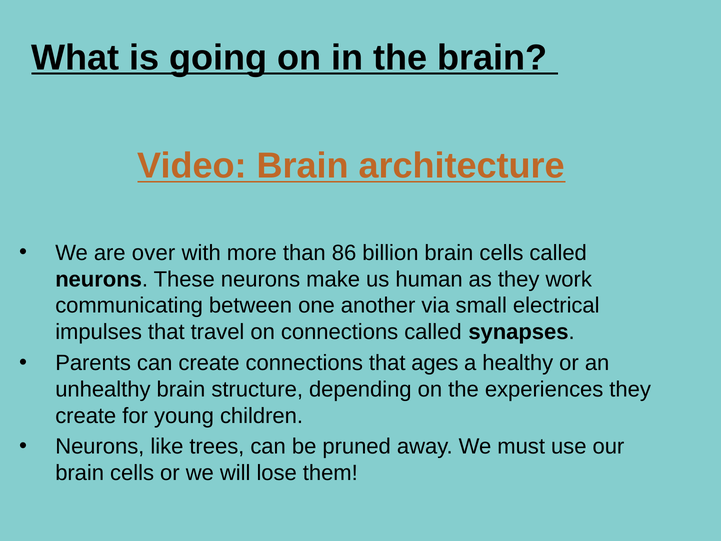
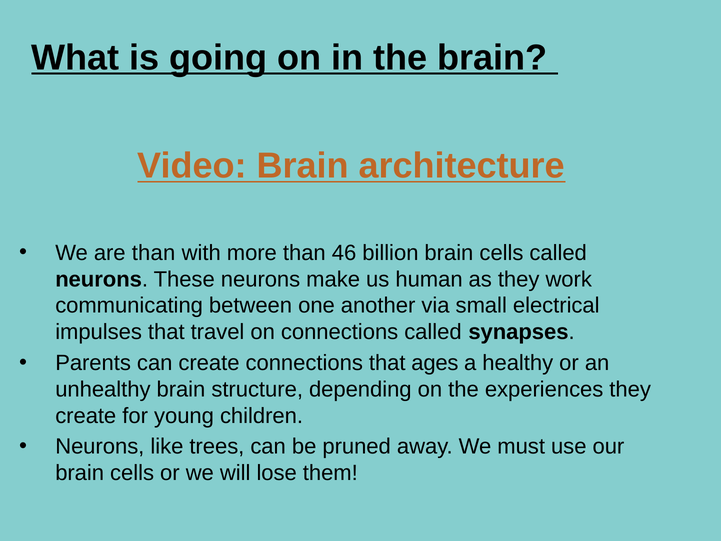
are over: over -> than
86: 86 -> 46
